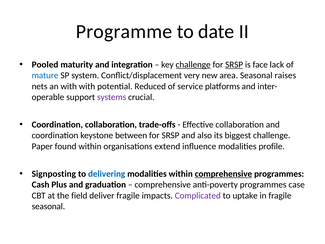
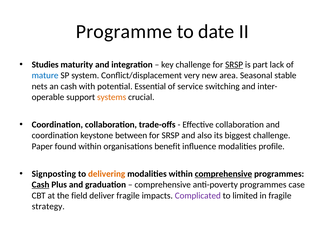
Pooled: Pooled -> Studies
challenge at (193, 65) underline: present -> none
face: face -> part
raises: raises -> stable
an with: with -> cash
Reduced: Reduced -> Essential
platforms: platforms -> switching
systems colour: purple -> orange
extend: extend -> benefit
delivering colour: blue -> orange
Cash at (41, 184) underline: none -> present
uptake: uptake -> limited
seasonal at (48, 206): seasonal -> strategy
